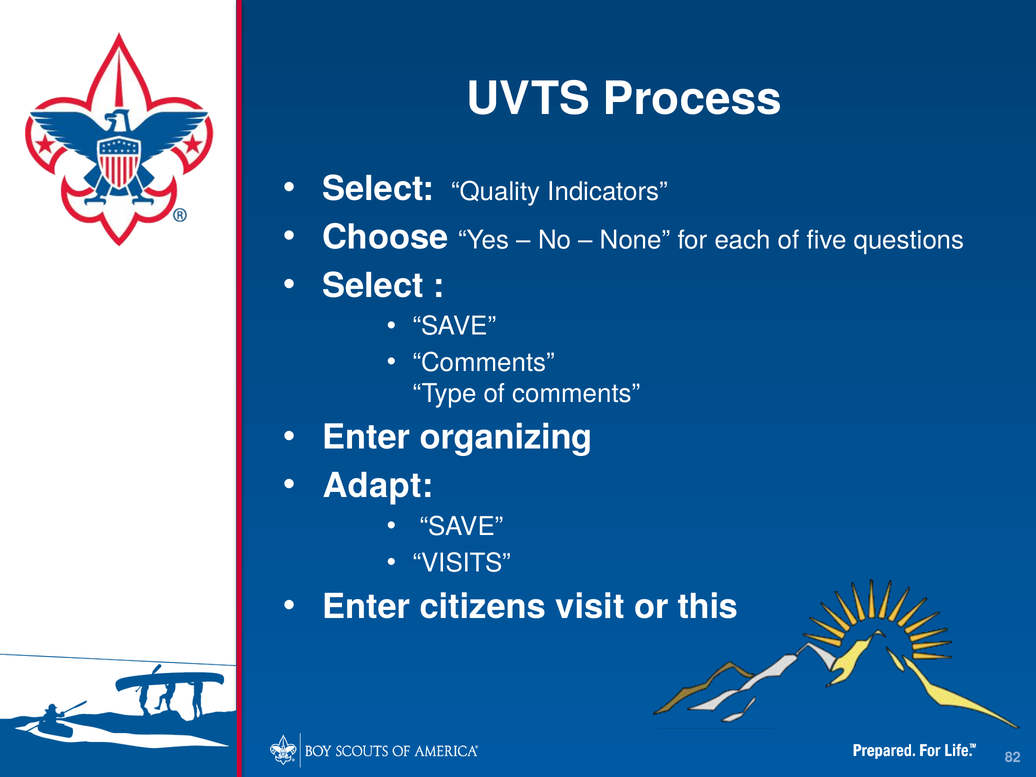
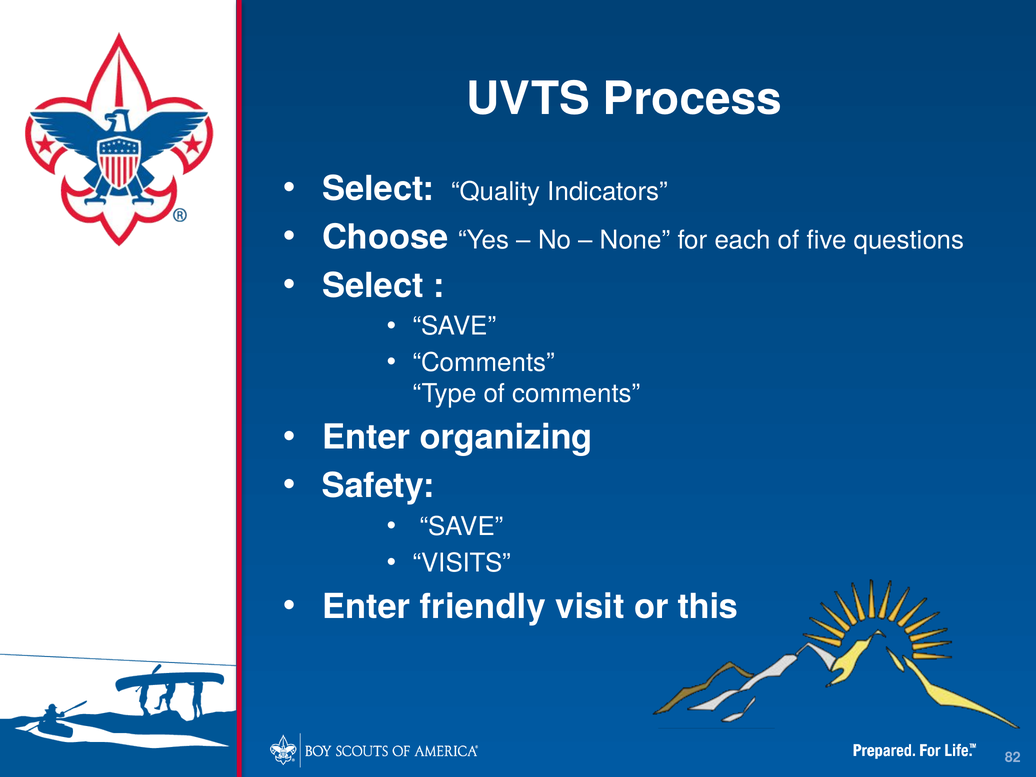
Adapt: Adapt -> Safety
citizens: citizens -> friendly
